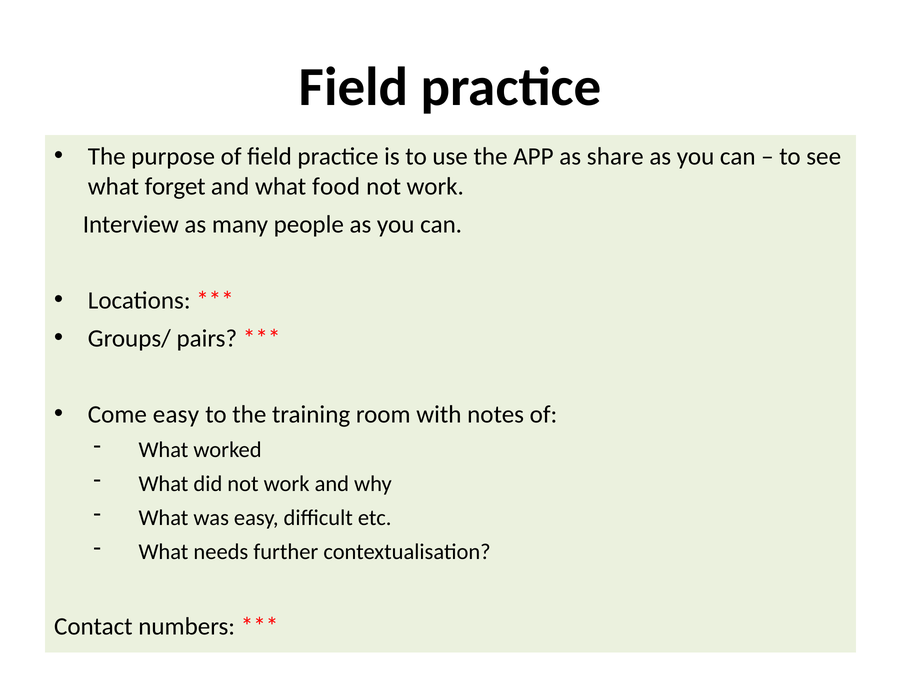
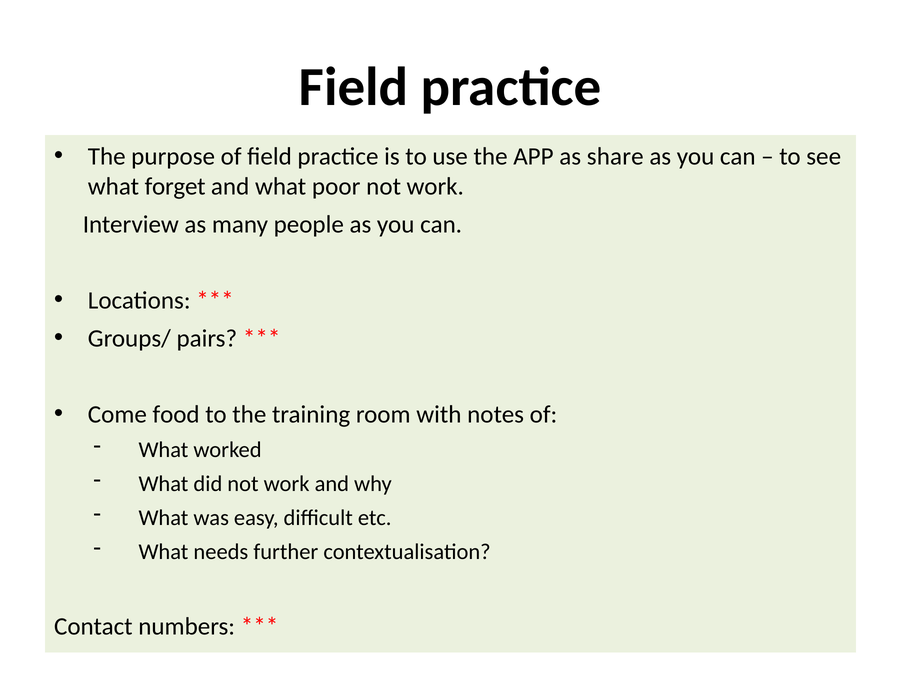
food: food -> poor
Come easy: easy -> food
